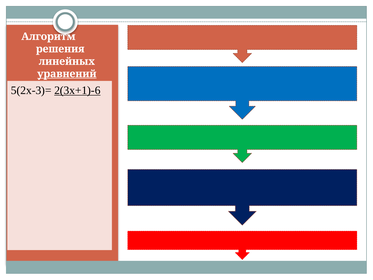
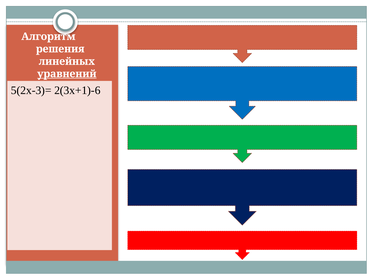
2(3х+1)-6 underline: present -> none
